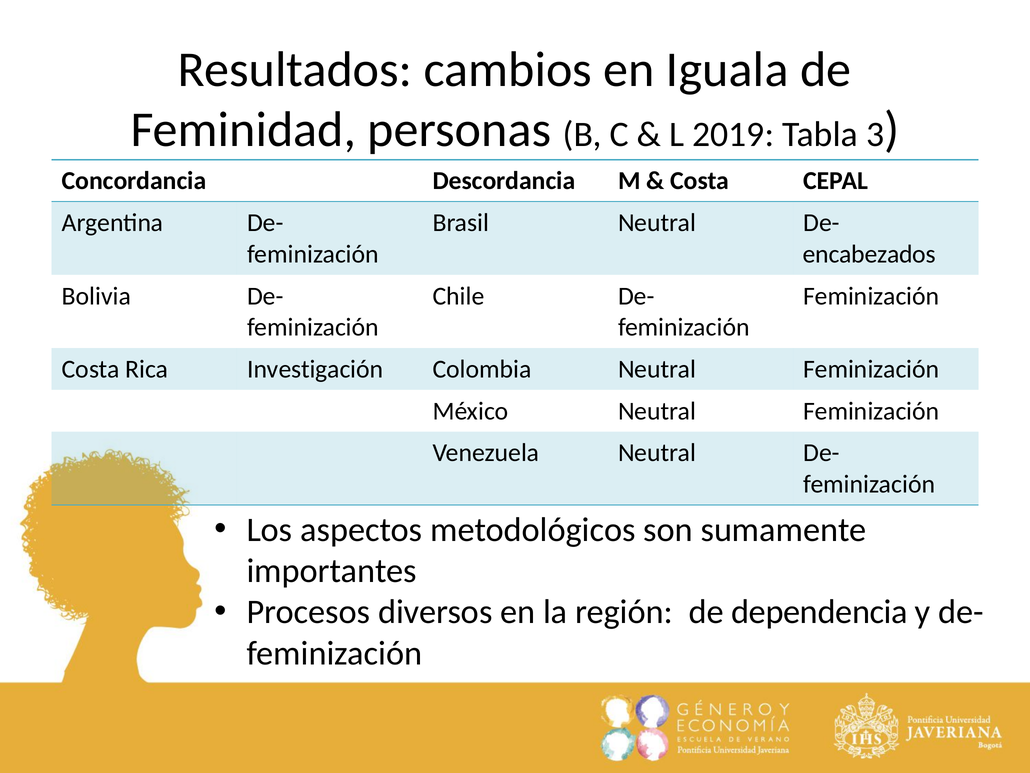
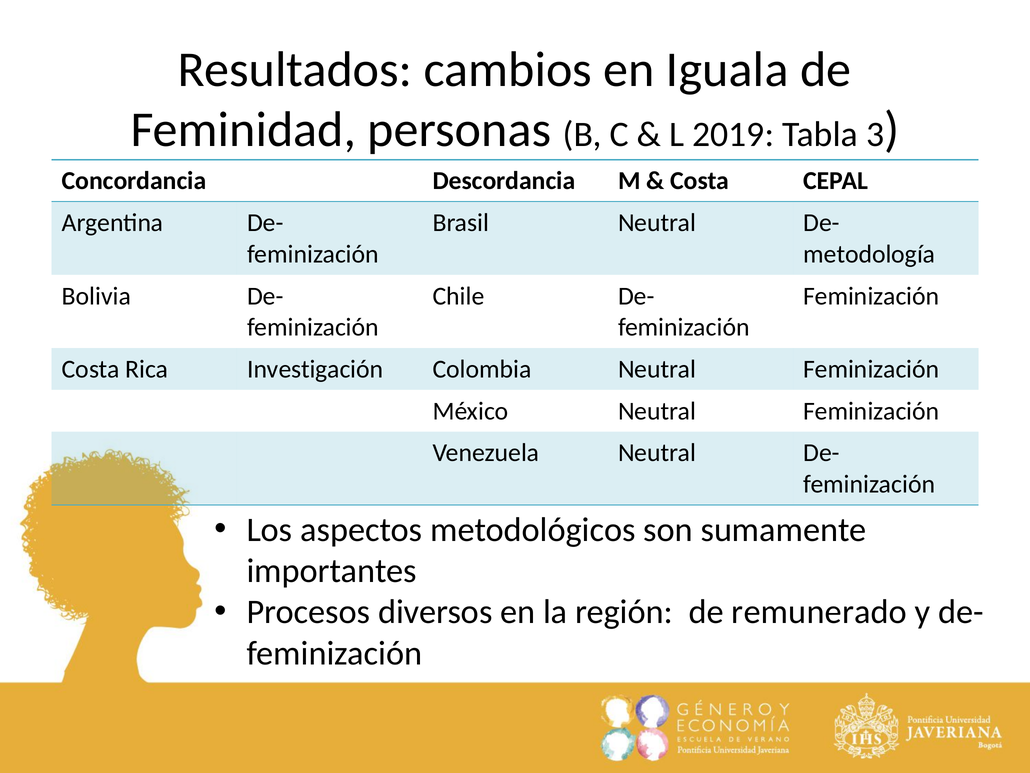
encabezados: encabezados -> metodología
dependencia: dependencia -> remunerado
